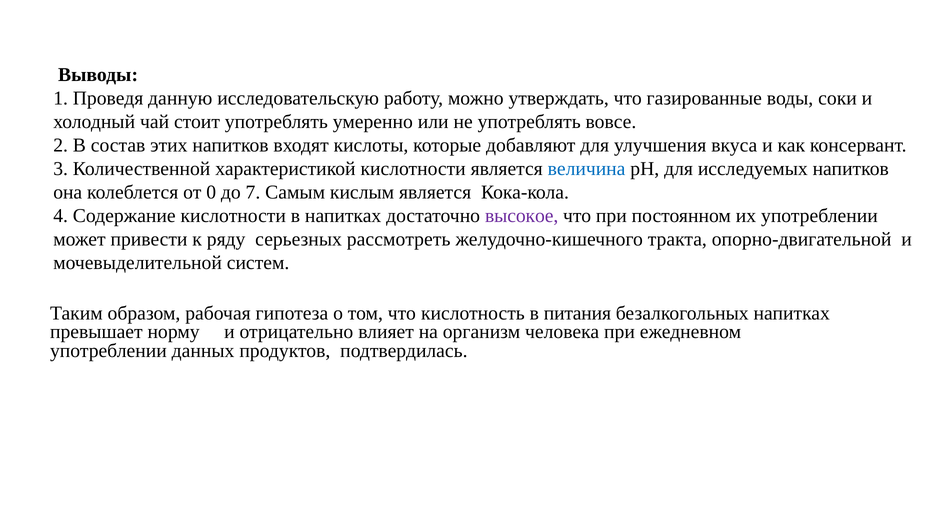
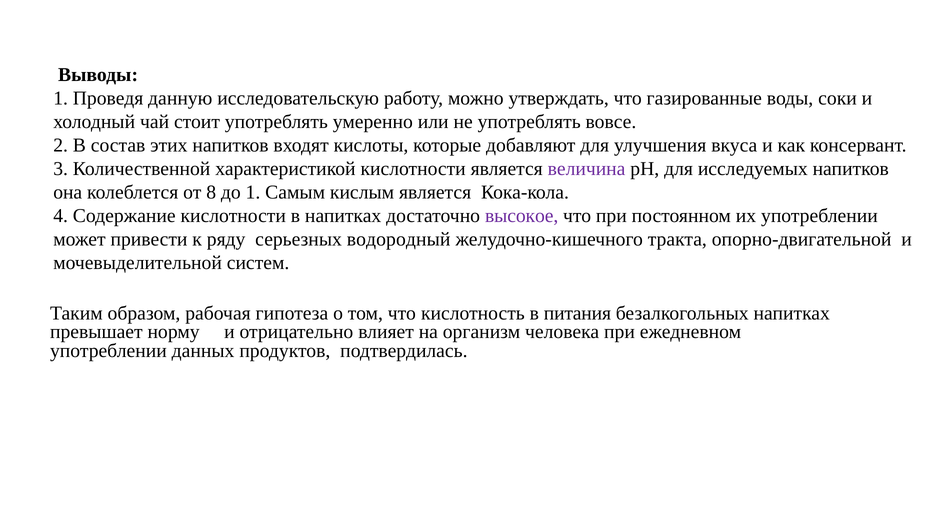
величина colour: blue -> purple
0: 0 -> 8
до 7: 7 -> 1
рассмотреть: рассмотреть -> водородный
